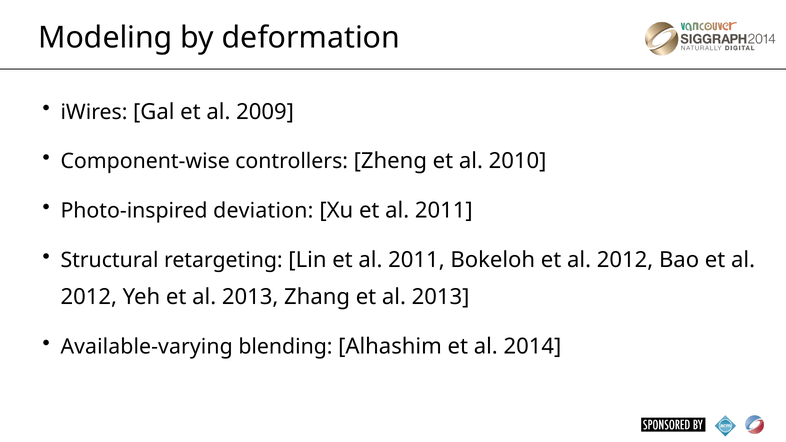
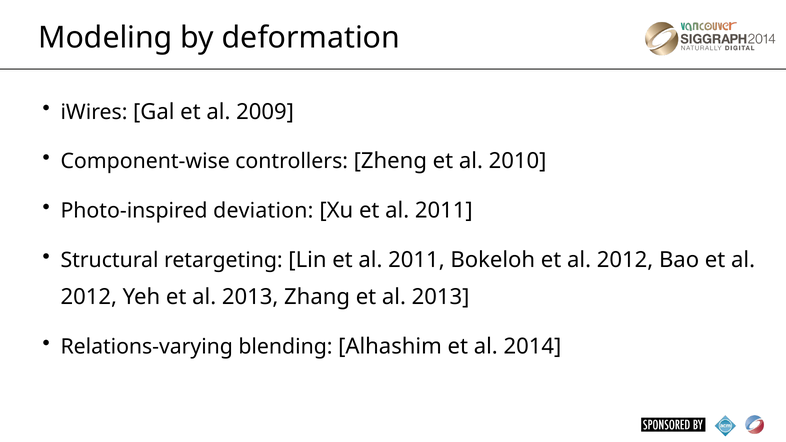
Available-varying: Available-varying -> Relations-varying
